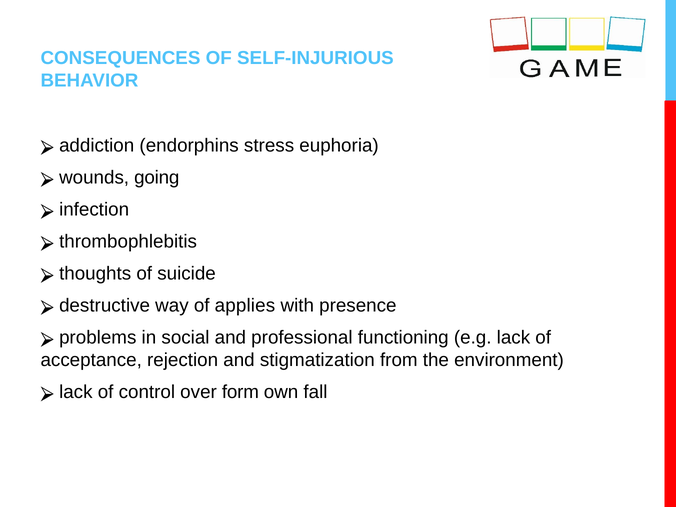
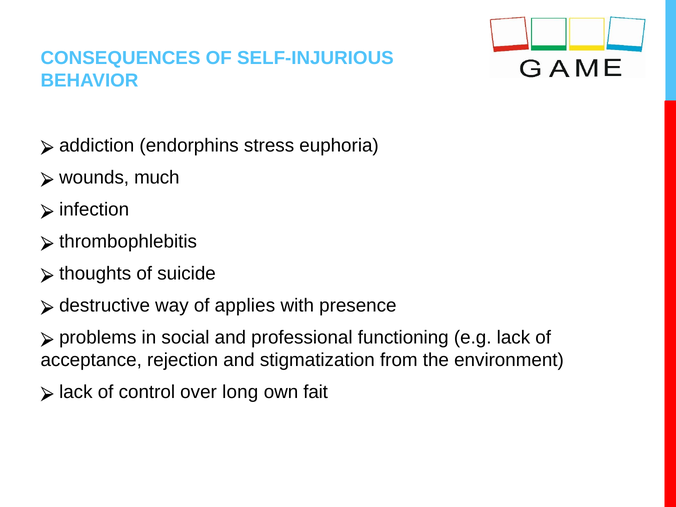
going: going -> much
form: form -> long
fall: fall -> fait
